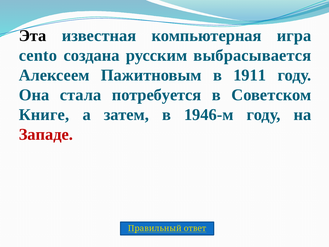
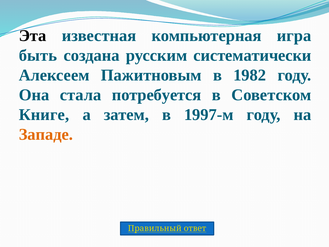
cento: cento -> быть
выбрасывается: выбрасывается -> систематически
1911: 1911 -> 1982
1946-м: 1946-м -> 1997-м
Западе colour: red -> orange
